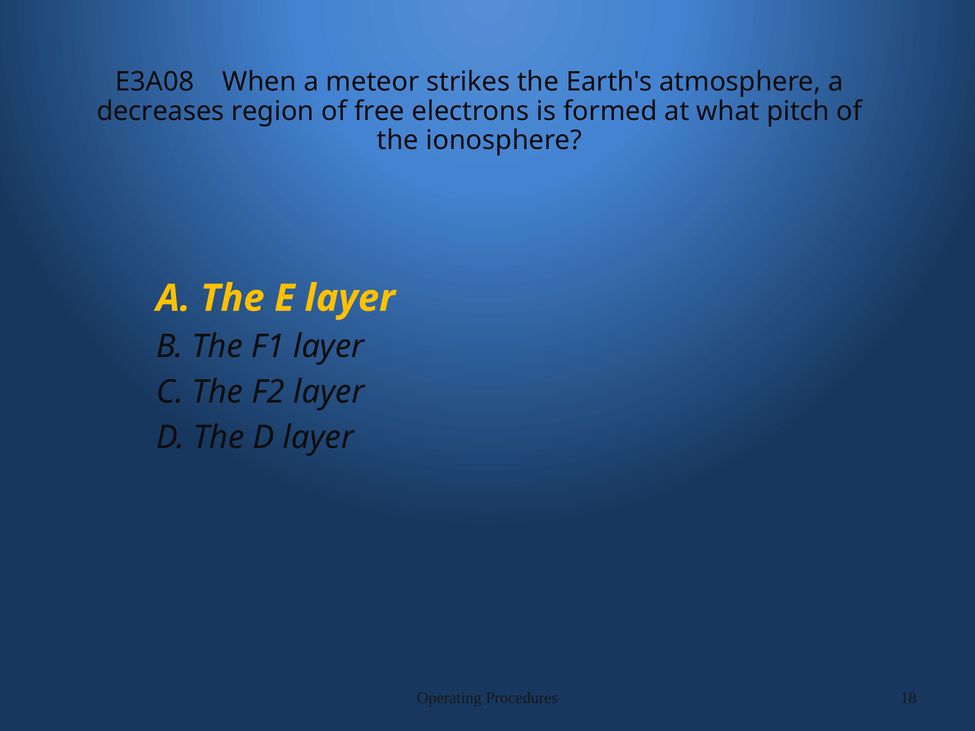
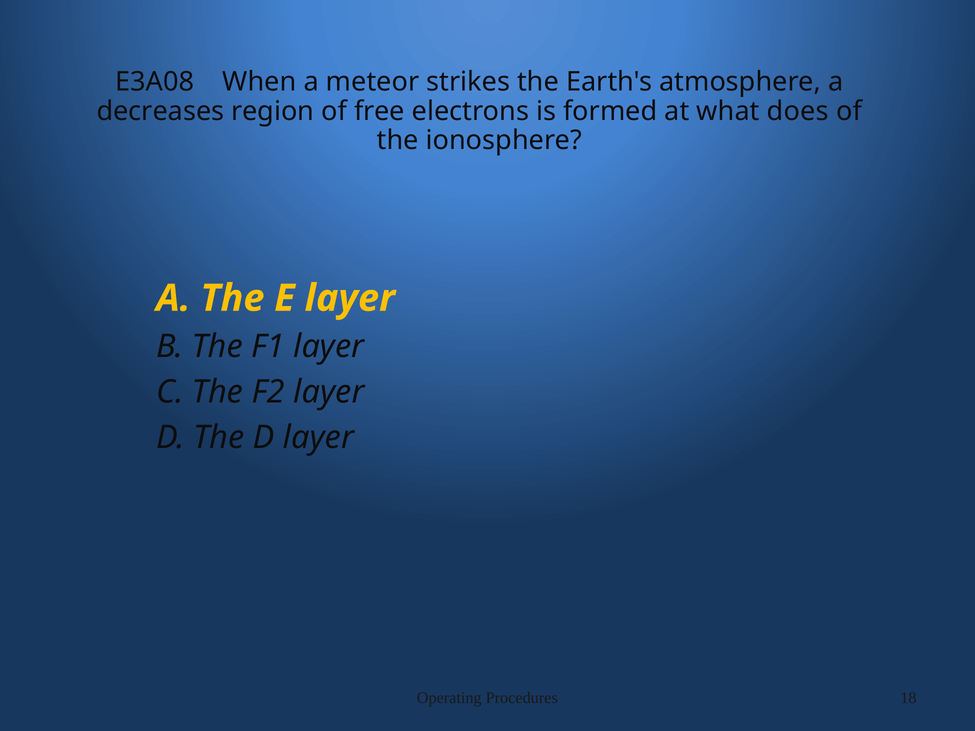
pitch: pitch -> does
